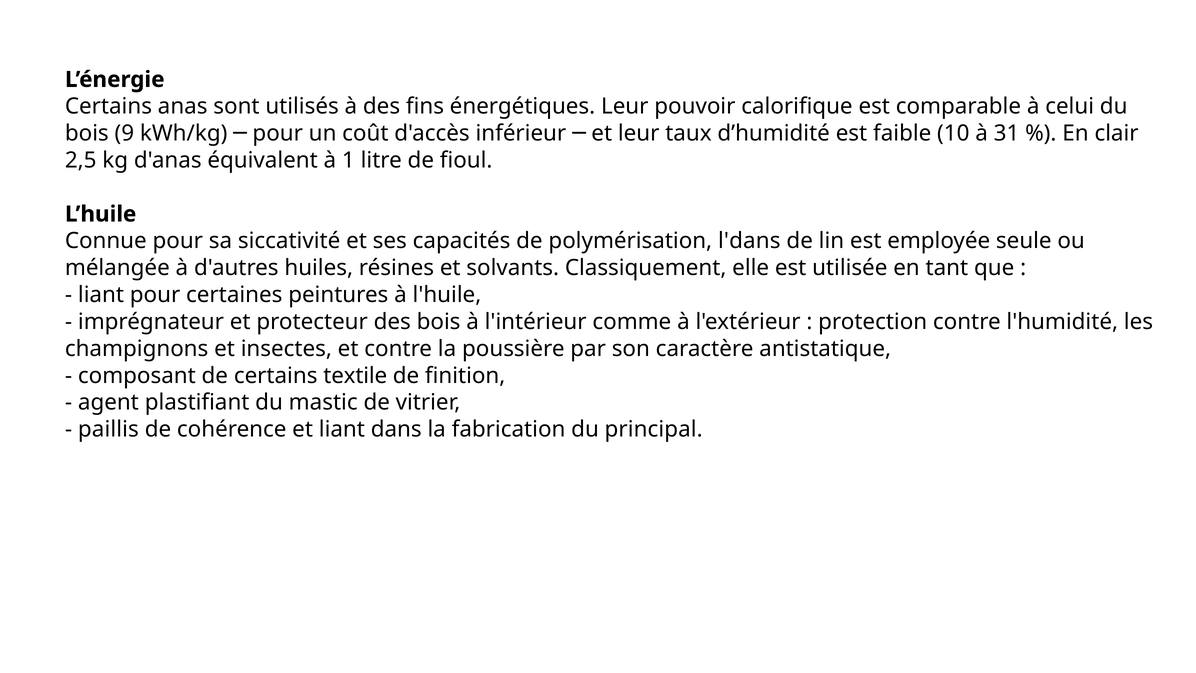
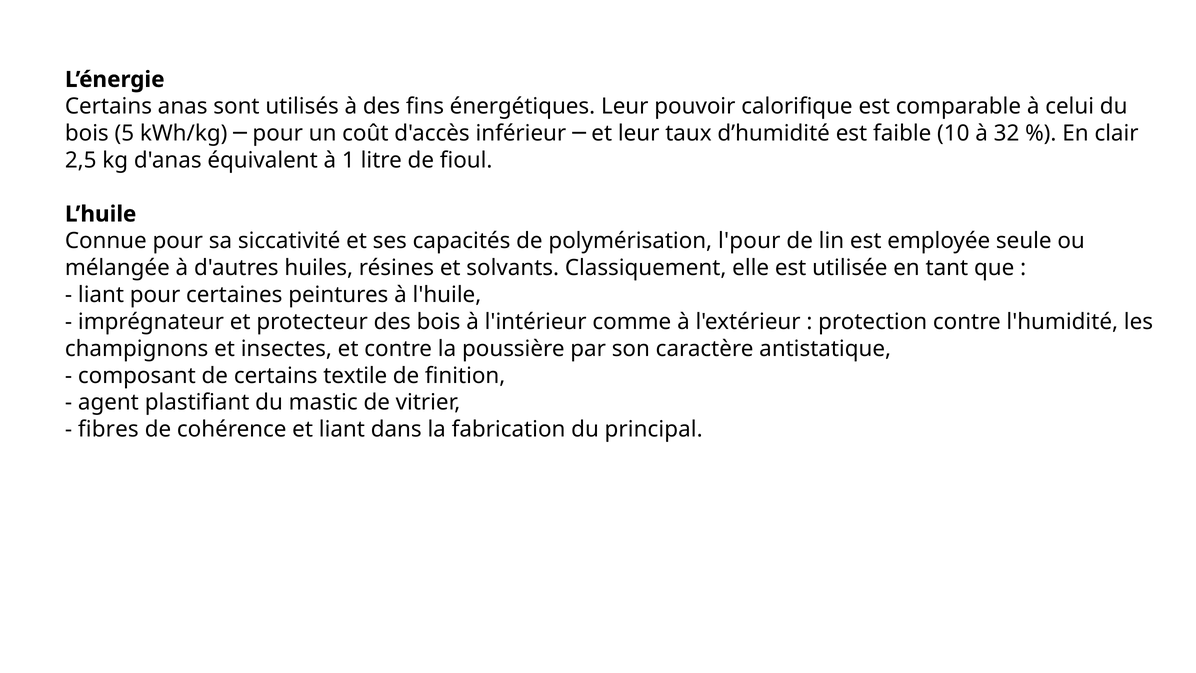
9: 9 -> 5
31: 31 -> 32
l'dans: l'dans -> l'pour
paillis: paillis -> fibres
